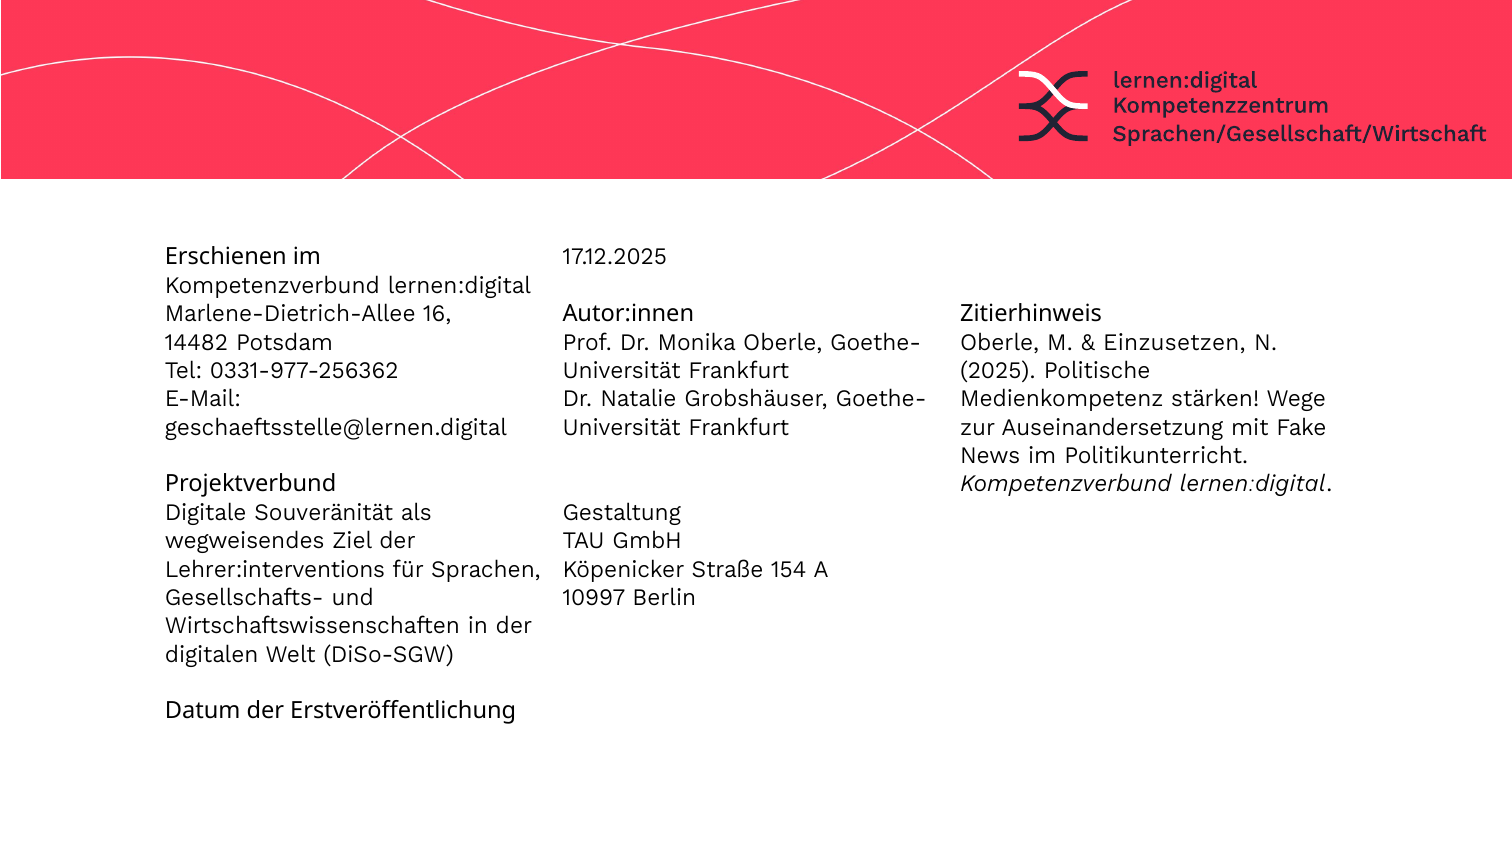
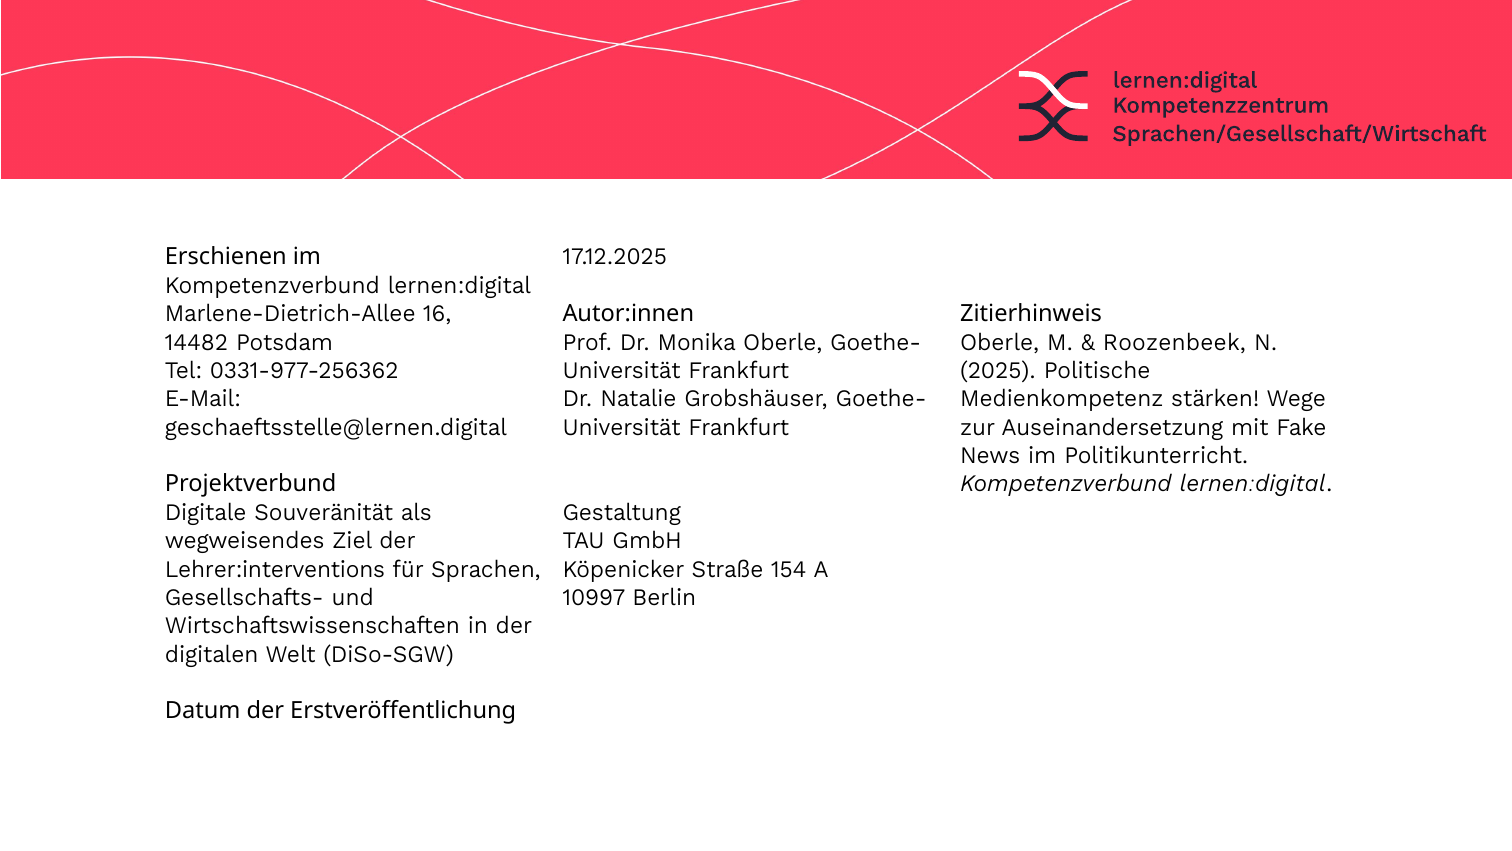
Einzusetzen: Einzusetzen -> Roozenbeek
